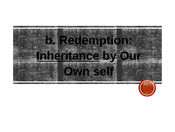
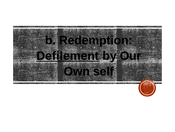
Inheritance: Inheritance -> Defilement
